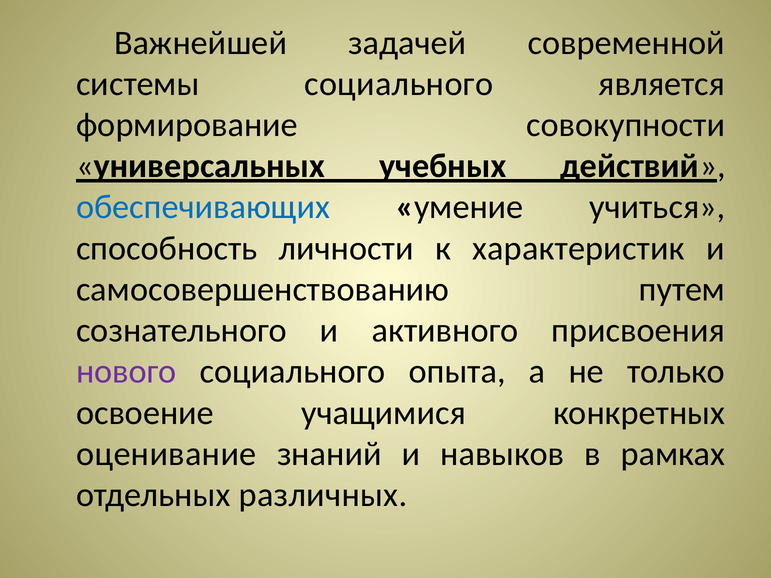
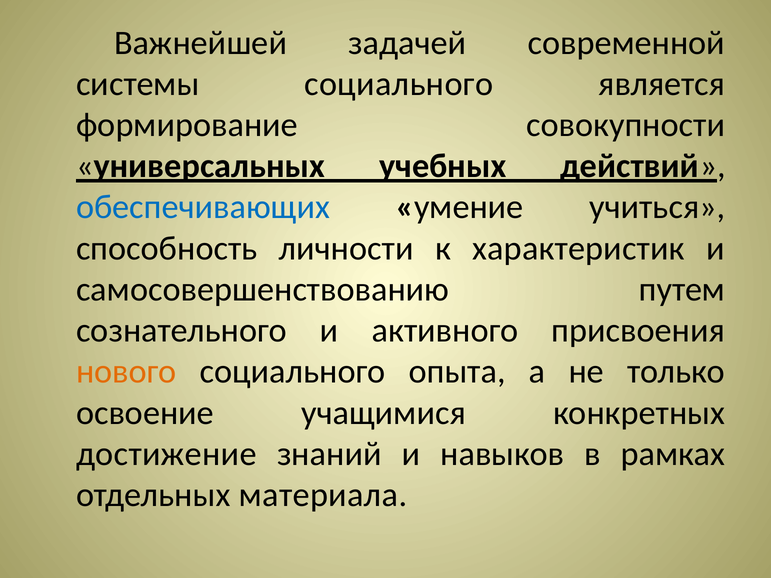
нового colour: purple -> orange
оценивание: оценивание -> достижение
различных: различных -> материала
